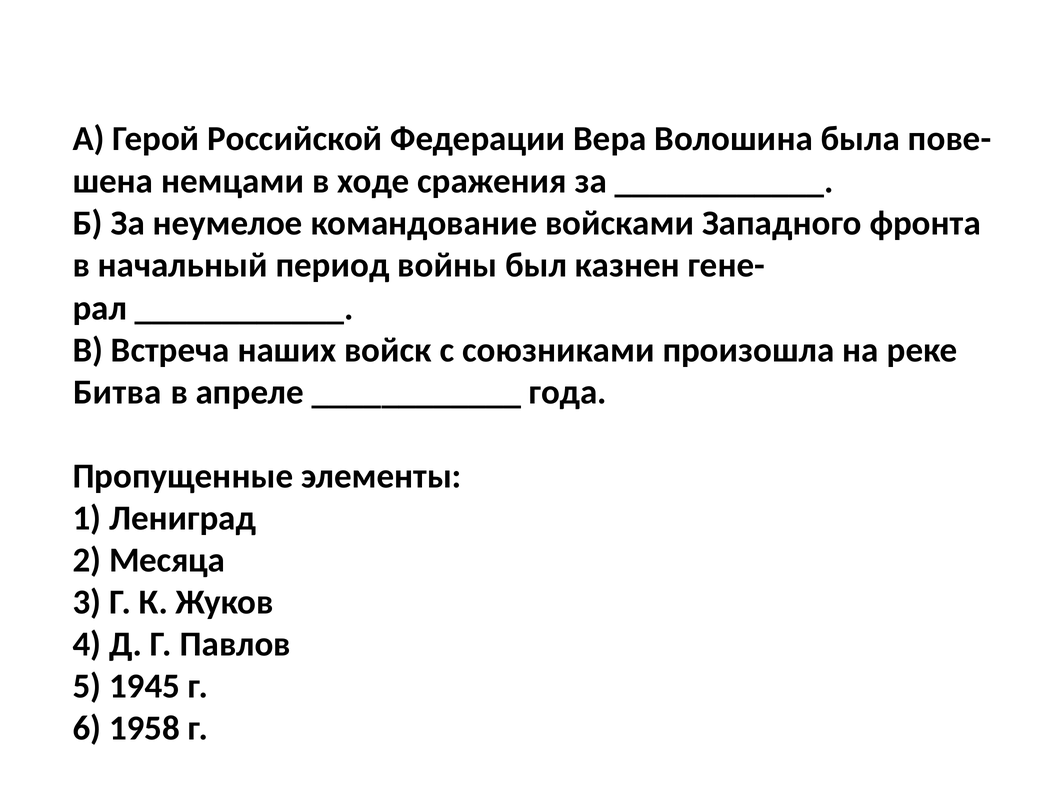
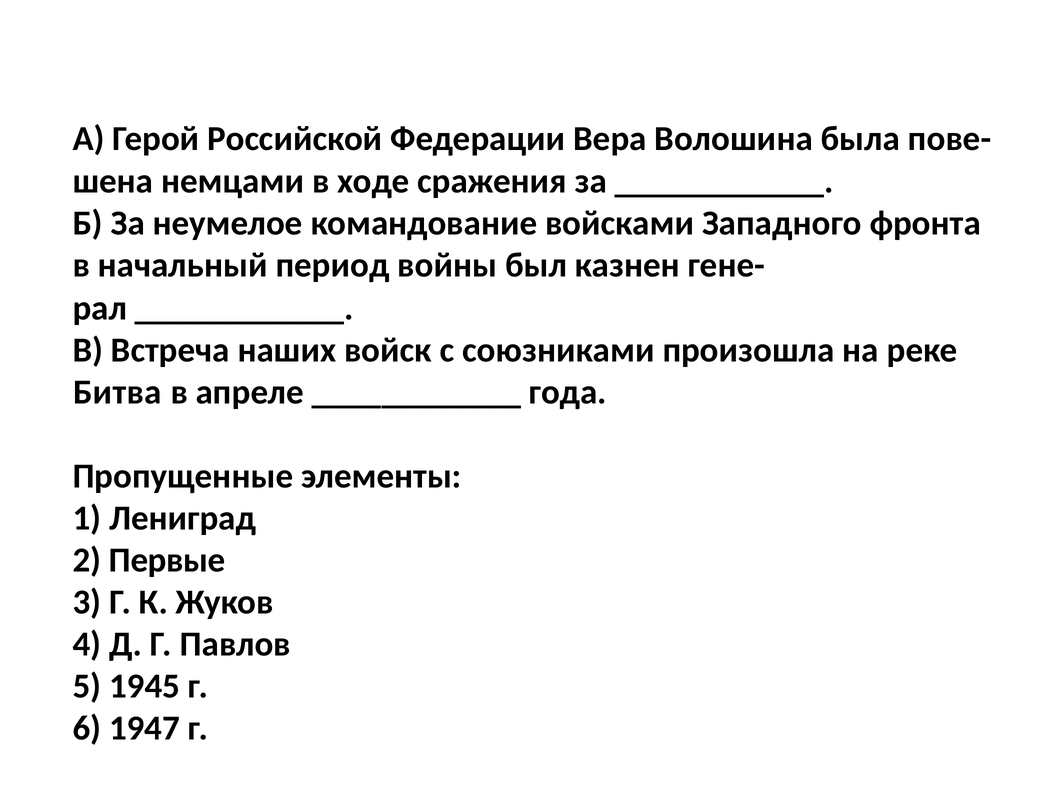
Месяца: Месяца -> Первые
1958: 1958 -> 1947
